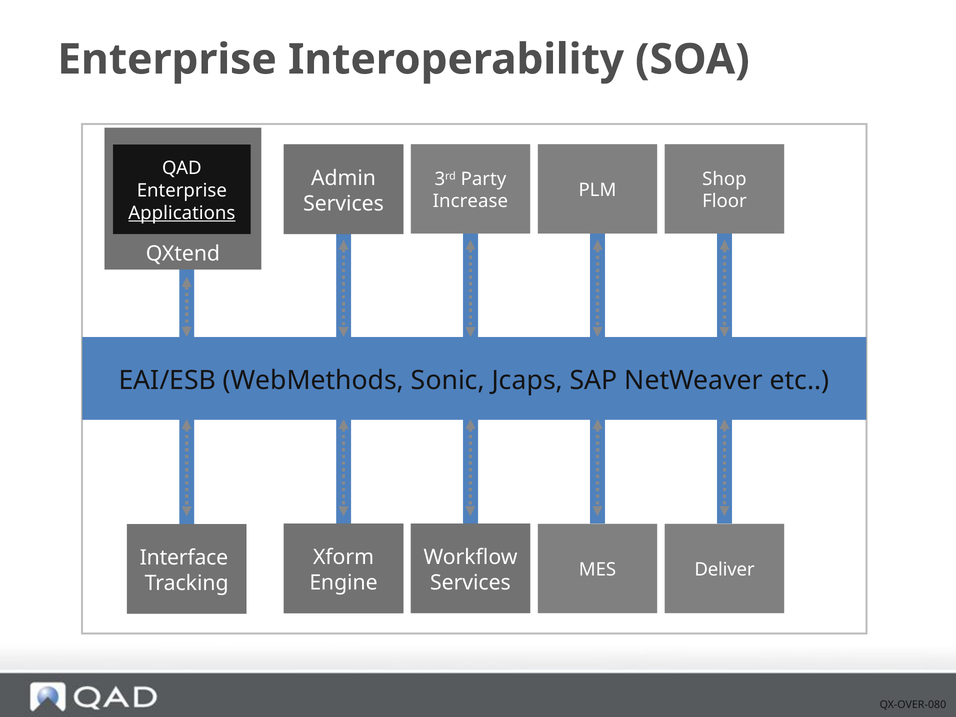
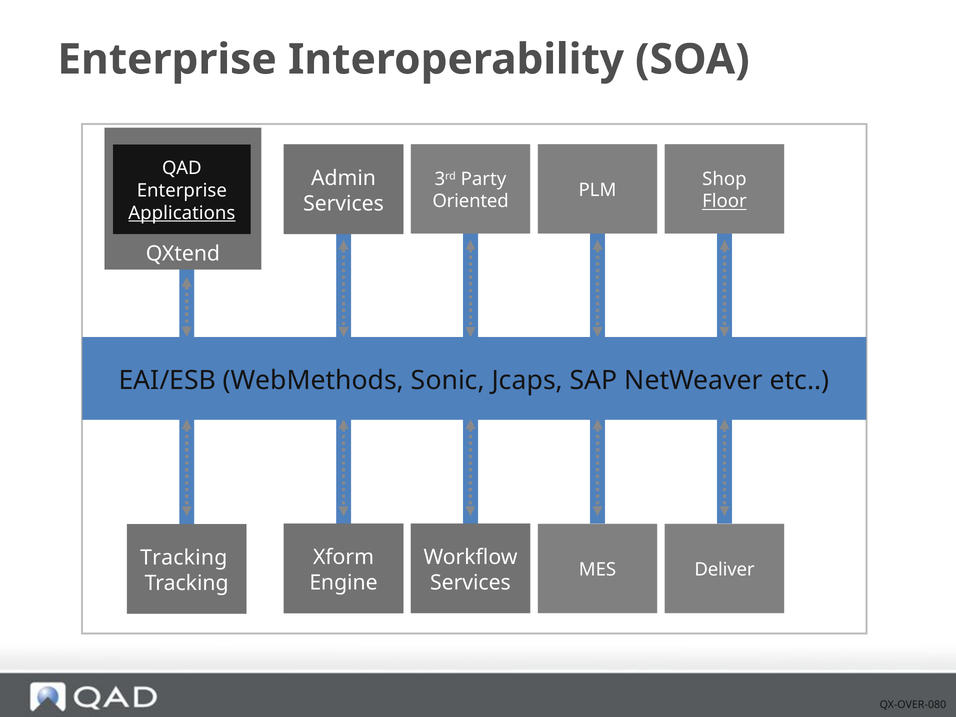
Increase: Increase -> Oriented
Floor underline: none -> present
Interface at (184, 558): Interface -> Tracking
